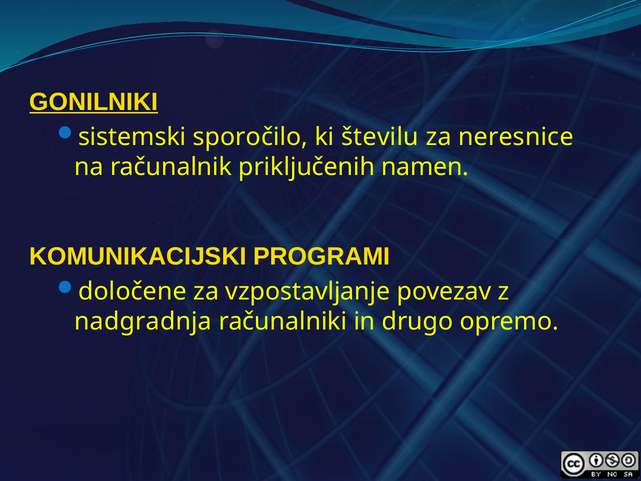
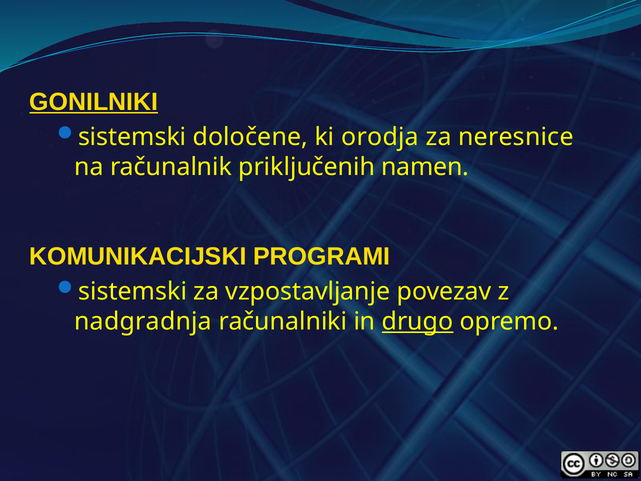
sporočilo: sporočilo -> določene
številu: številu -> orodja
določene at (132, 292): določene -> sistemski
drugo underline: none -> present
